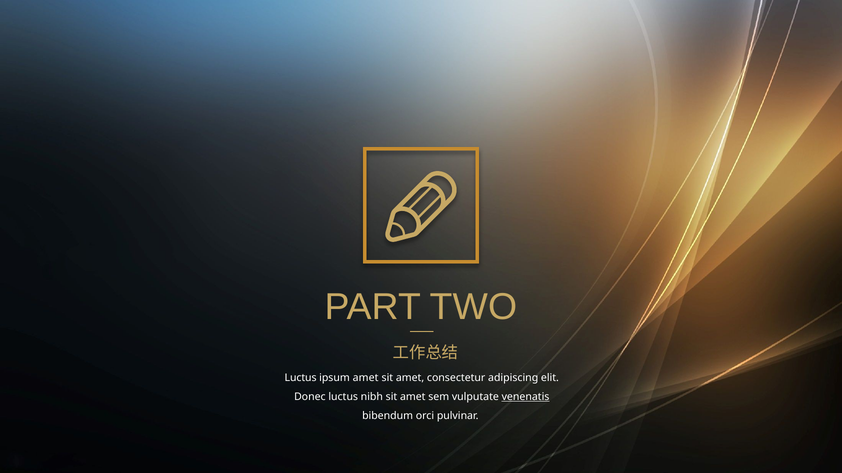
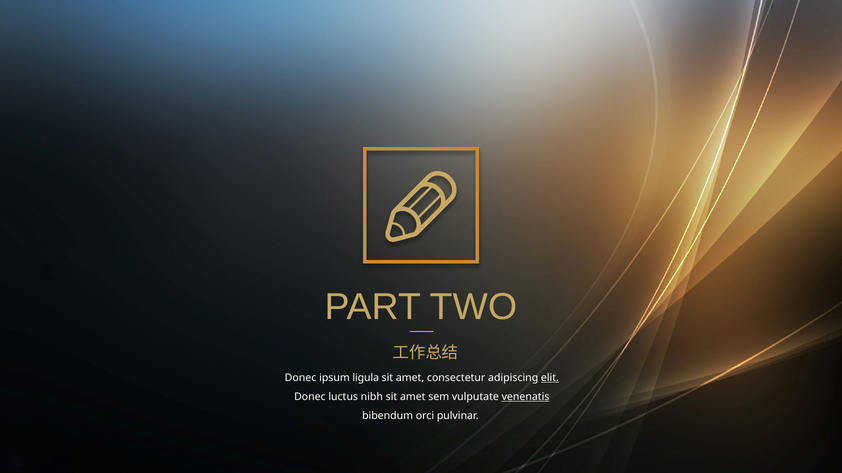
Luctus at (301, 378): Luctus -> Donec
ipsum amet: amet -> ligula
elit underline: none -> present
